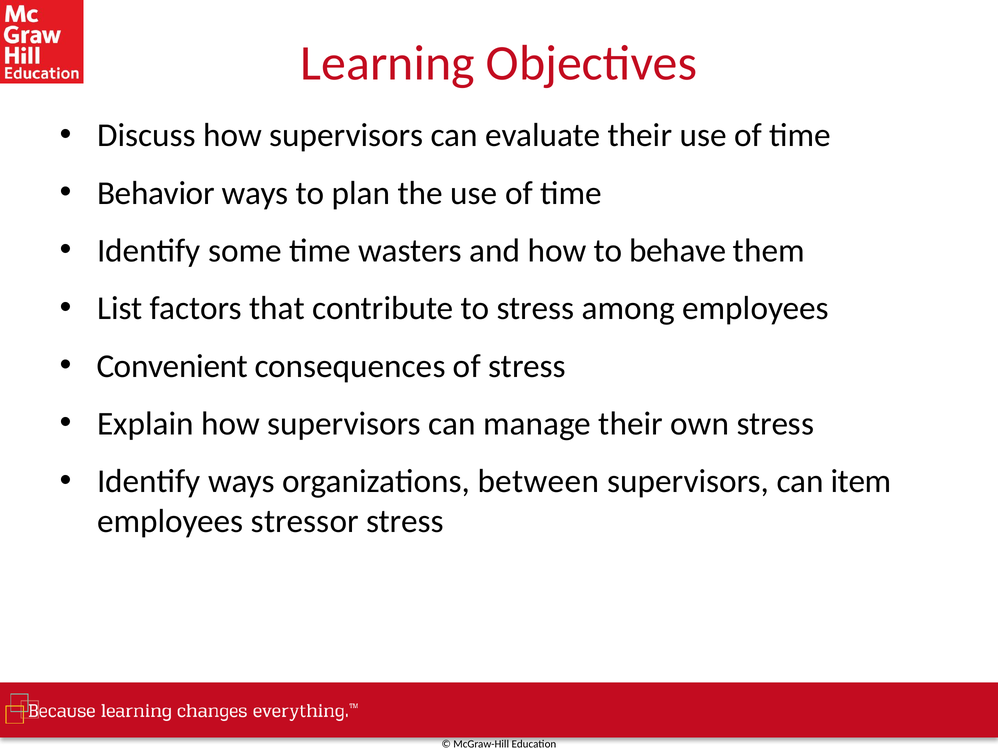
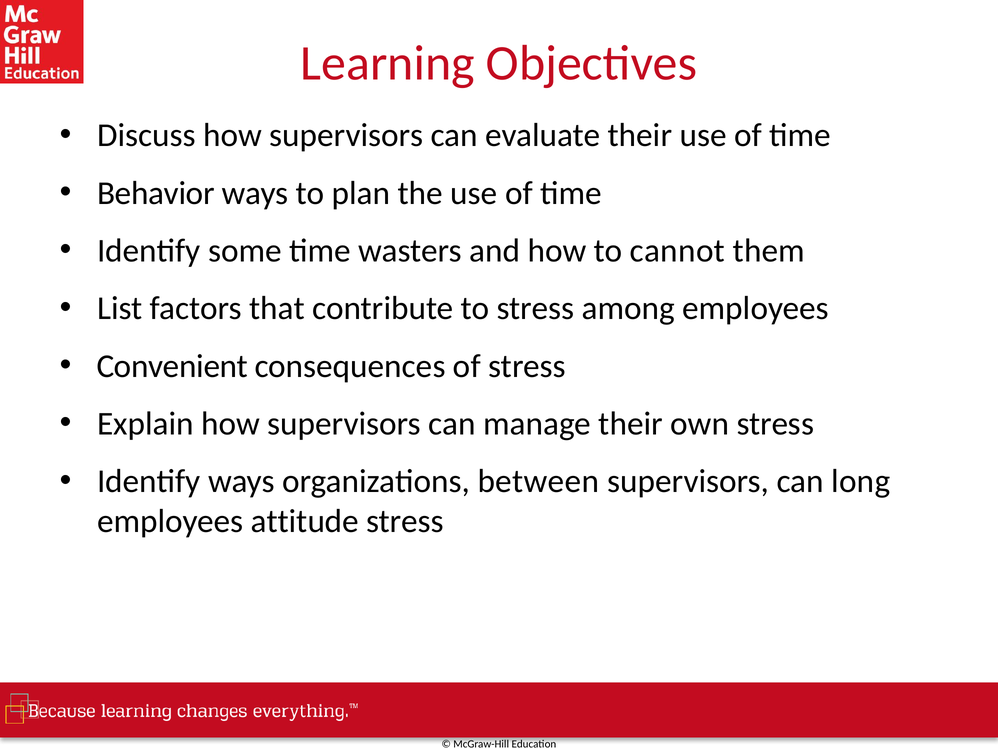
behave: behave -> cannot
item: item -> long
stressor: stressor -> attitude
